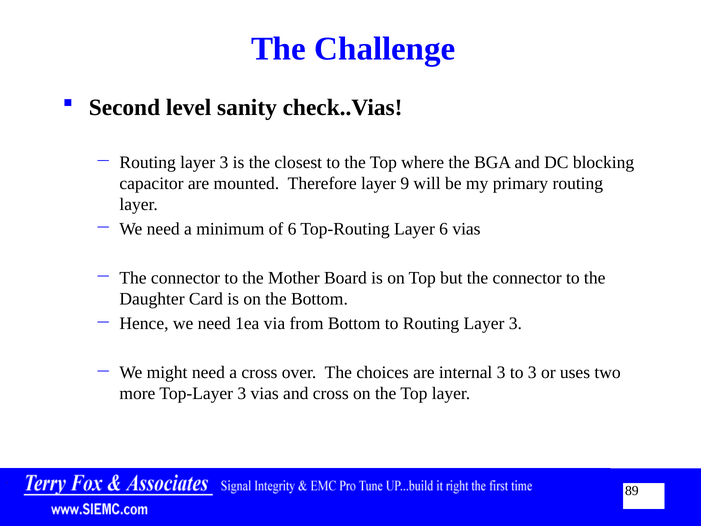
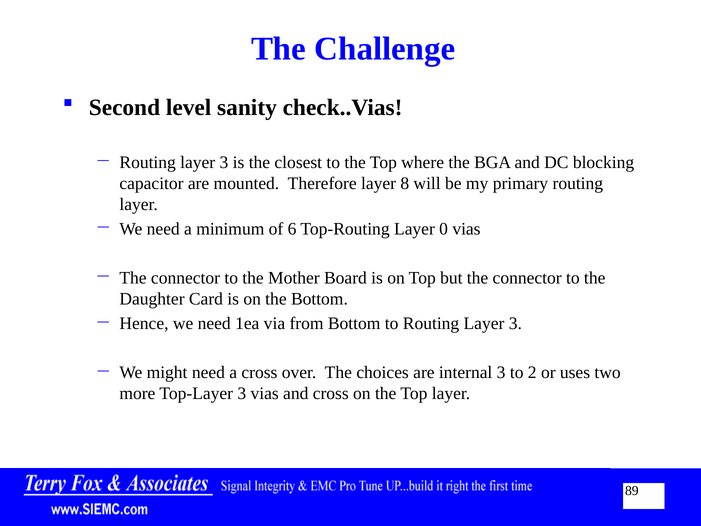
9: 9 -> 8
Layer 6: 6 -> 0
to 3: 3 -> 2
